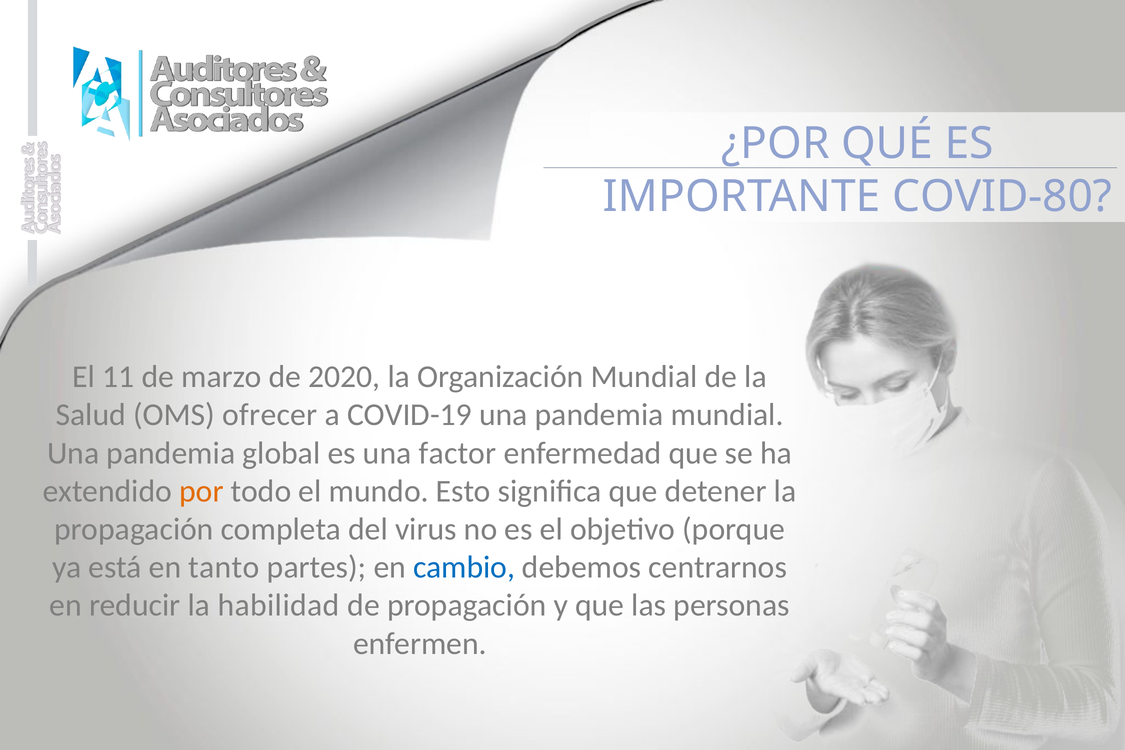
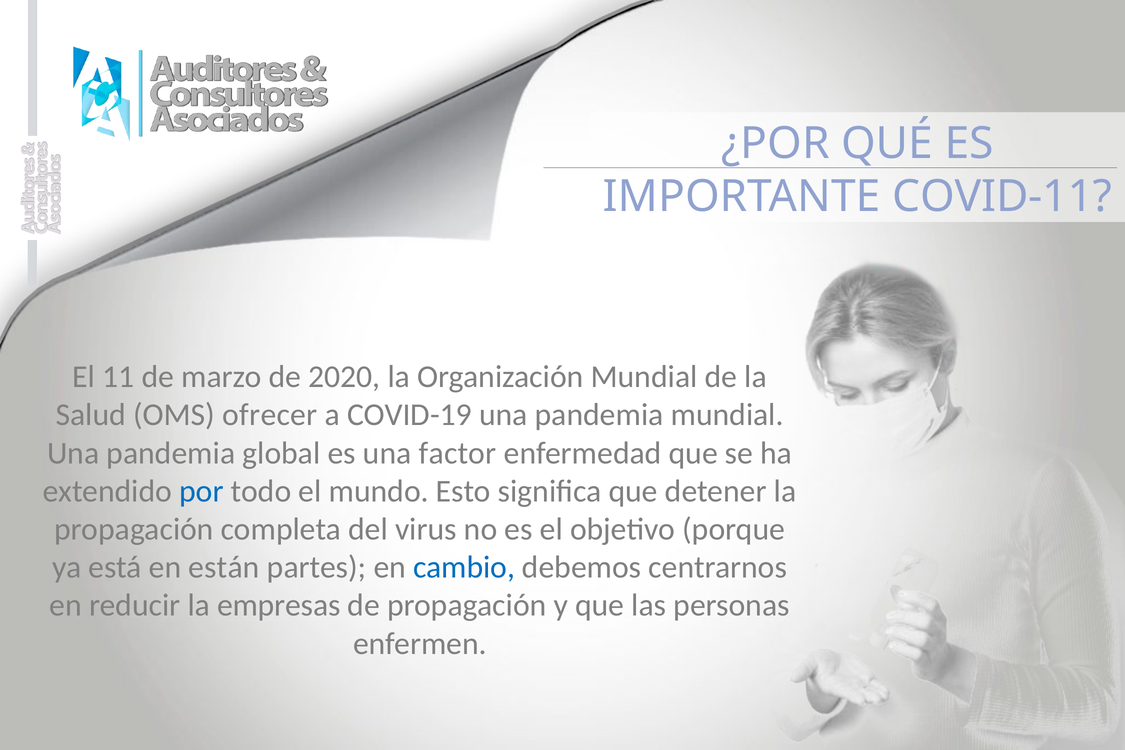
COVID-80: COVID-80 -> COVID-11
por colour: orange -> blue
tanto: tanto -> están
habilidad: habilidad -> empresas
